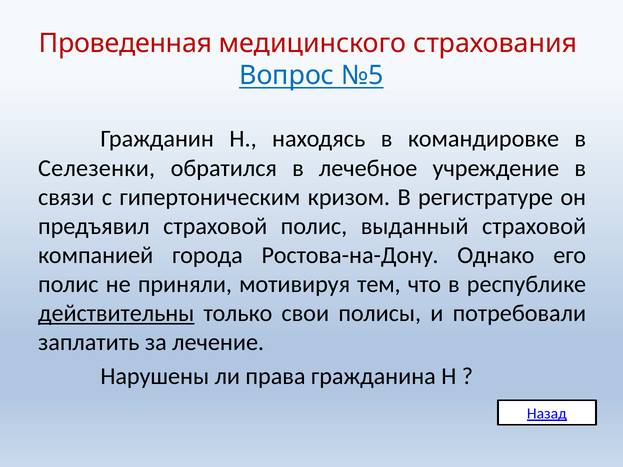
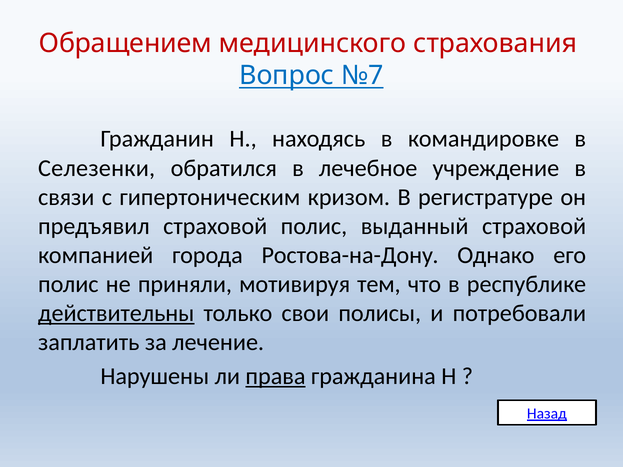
Проведенная: Проведенная -> Обращением
№5: №5 -> №7
права underline: none -> present
